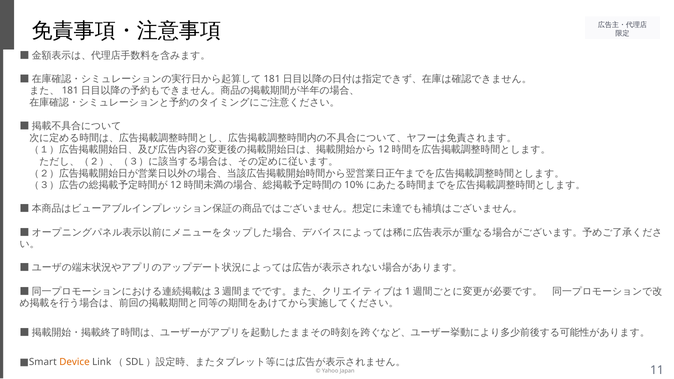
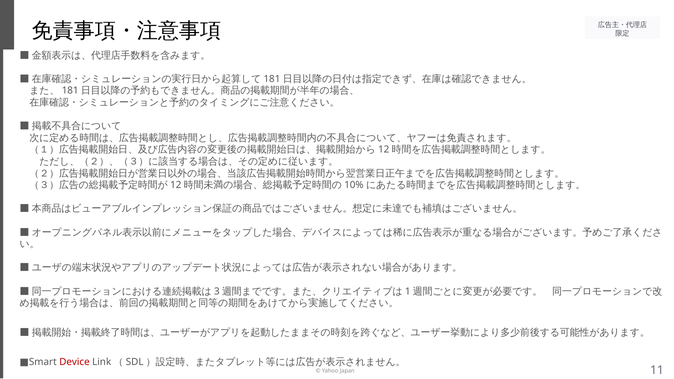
Device colour: orange -> red
